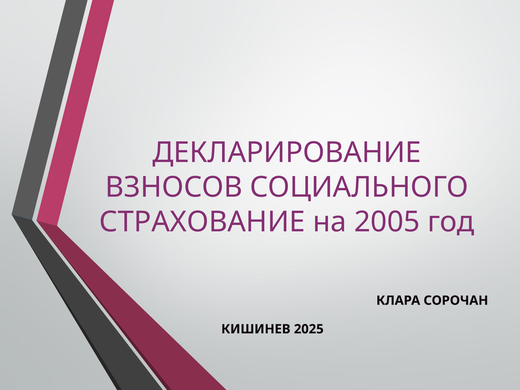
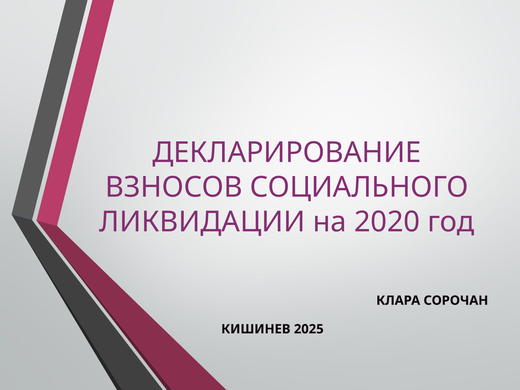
СТРАХОВАНИЕ: СТРАХОВАНИЕ -> ЛИКВИДАЦИИ
2005: 2005 -> 2020
